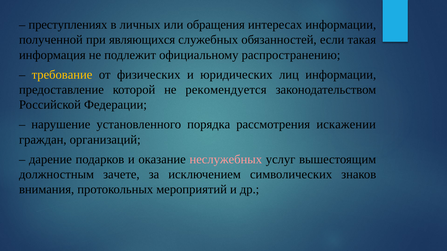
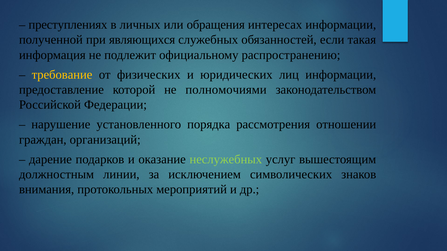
рекомендуется: рекомендуется -> полномочиями
искажении: искажении -> отношении
неслужебных colour: pink -> light green
зачете: зачете -> линии
